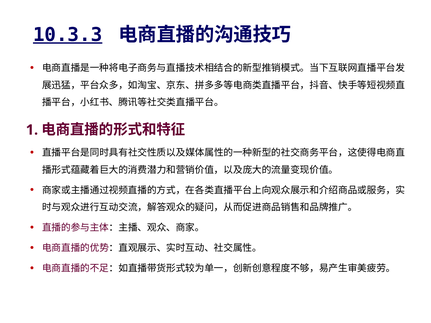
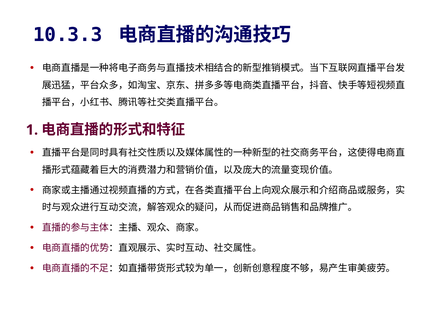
10.3.3 underline: present -> none
